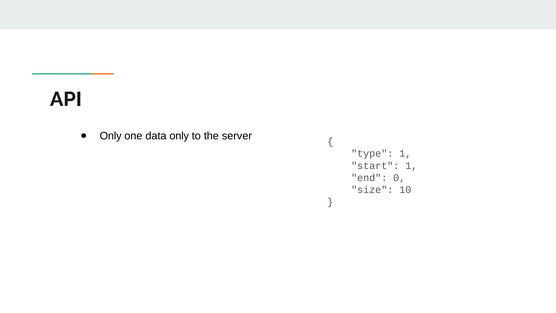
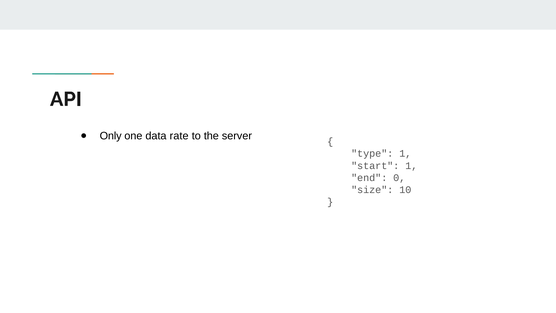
data only: only -> rate
